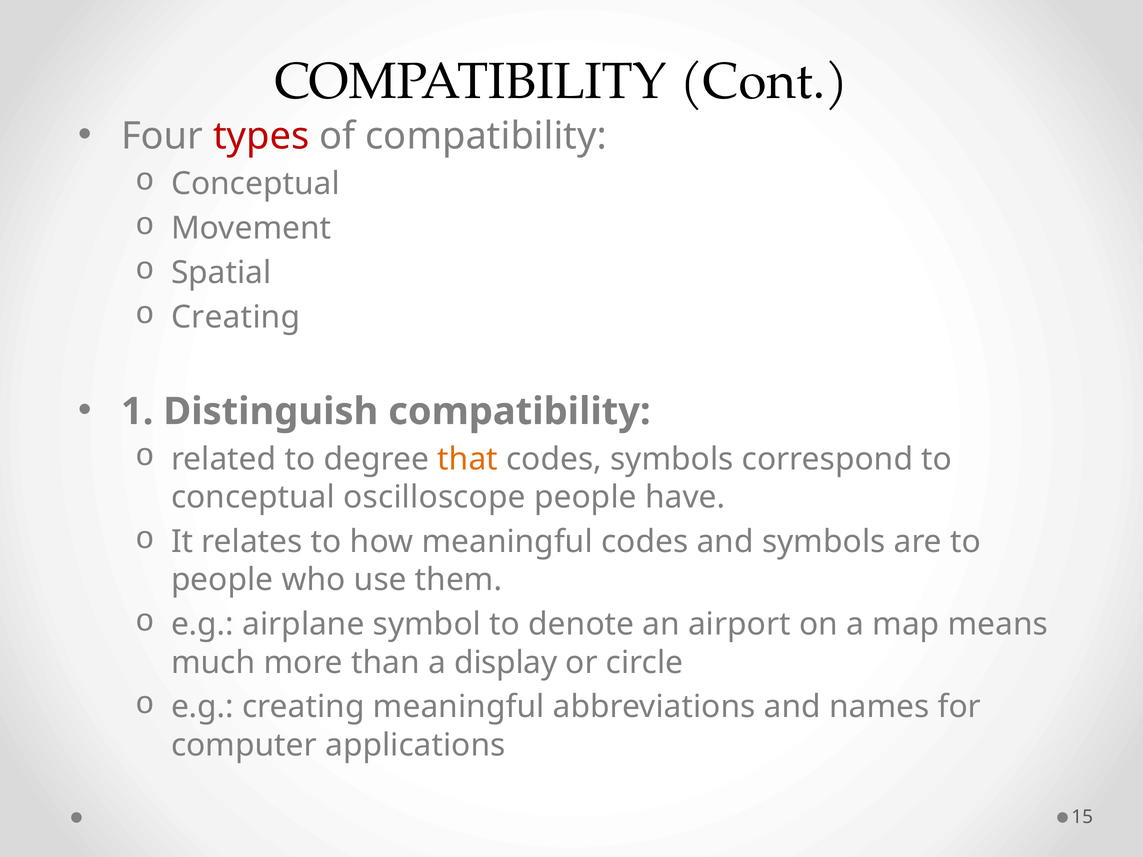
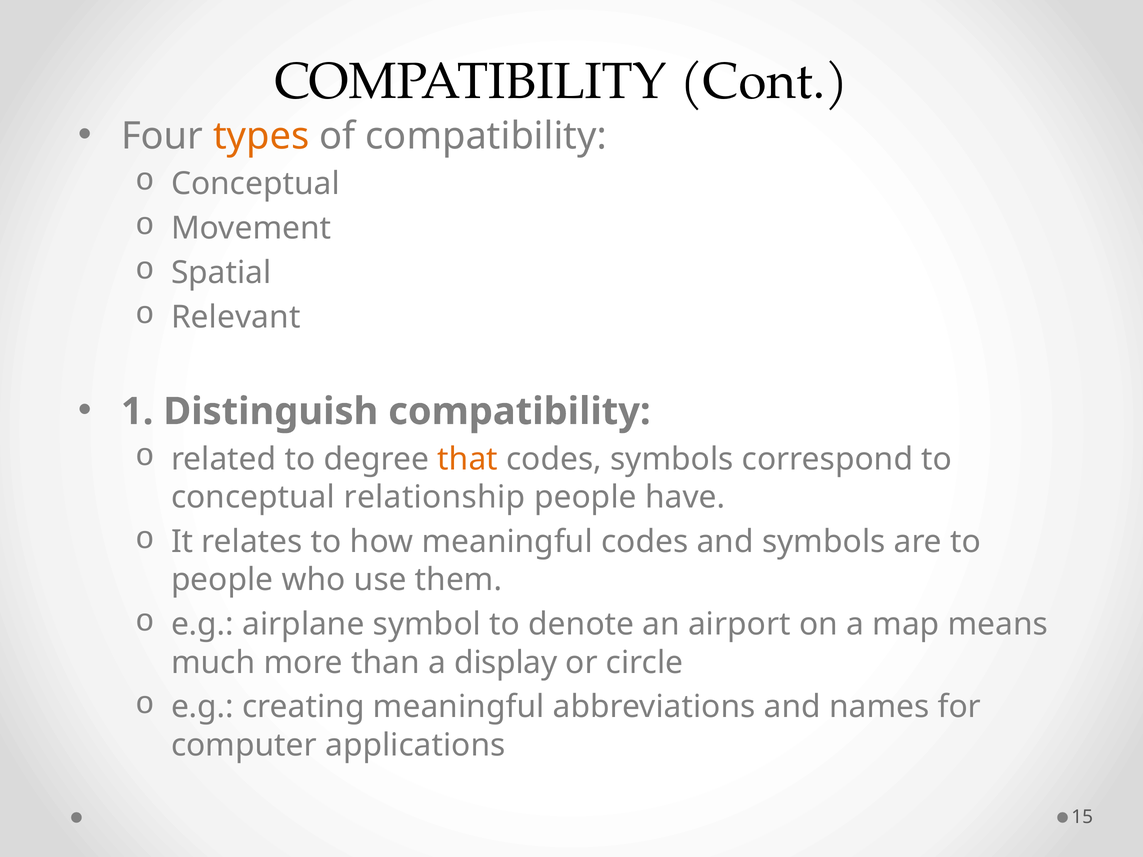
types colour: red -> orange
Creating at (236, 317): Creating -> Relevant
oscilloscope: oscilloscope -> relationship
